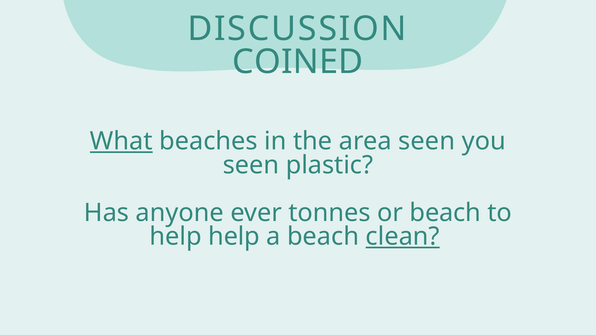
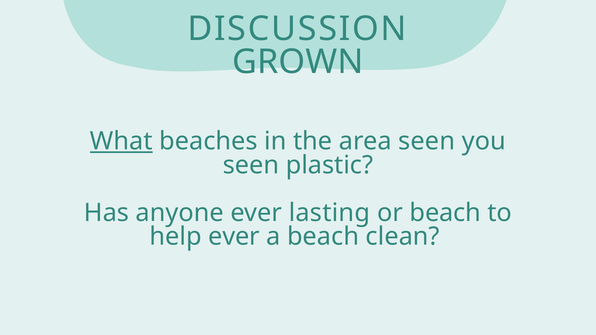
COINED: COINED -> GROWN
tonnes: tonnes -> lasting
help help: help -> ever
clean underline: present -> none
